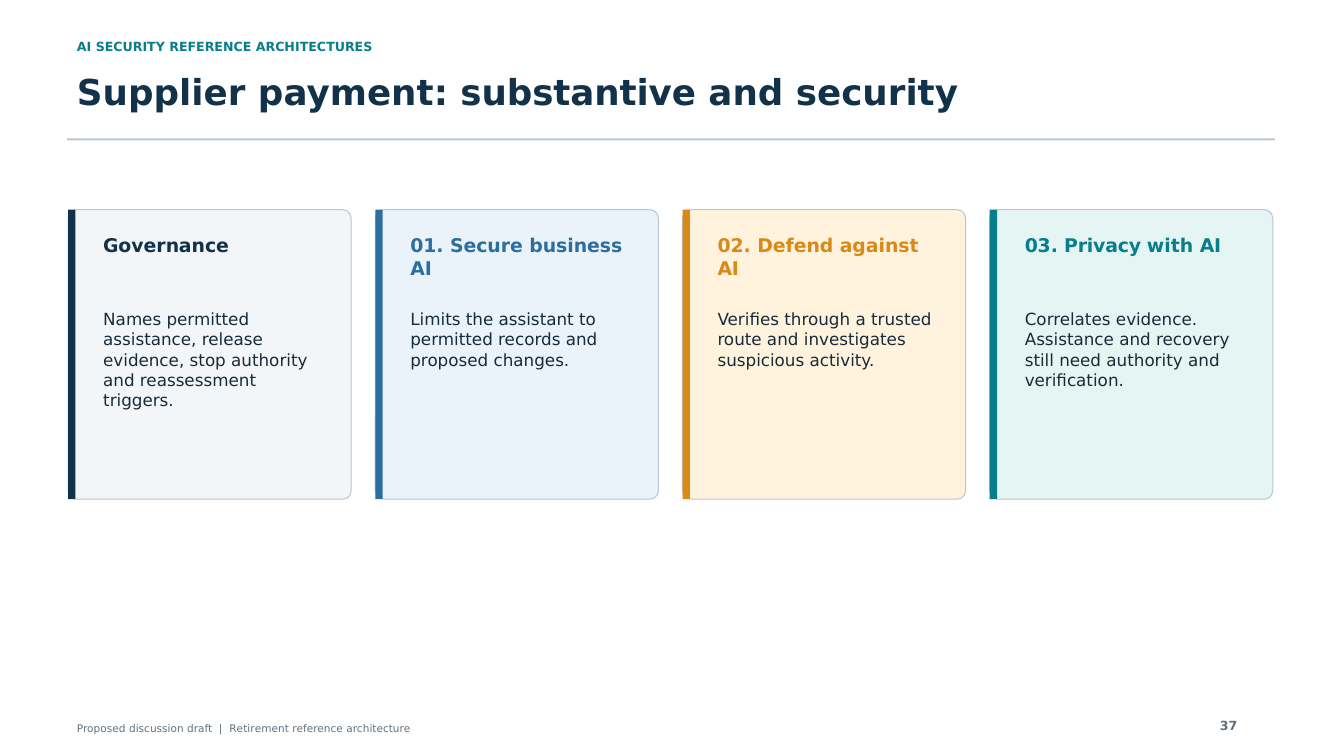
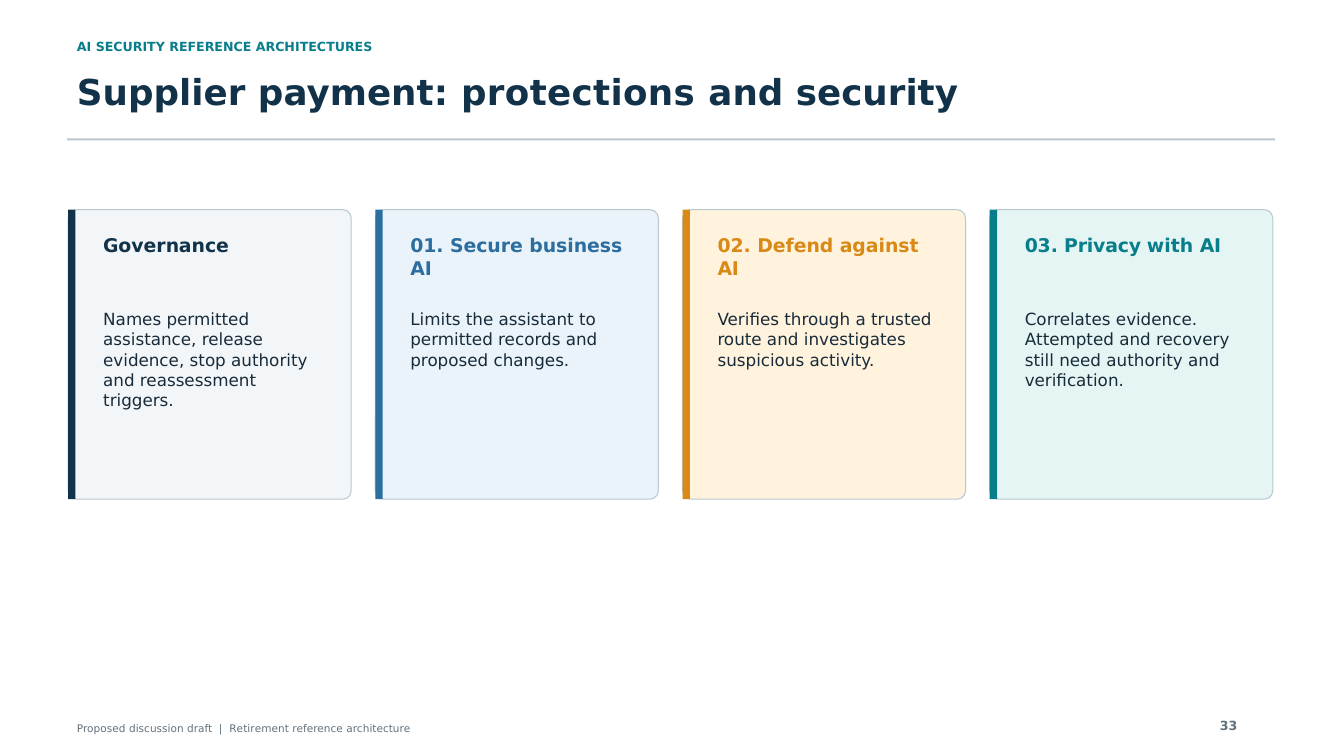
substantive: substantive -> protections
Assistance at (1069, 340): Assistance -> Attempted
37: 37 -> 33
